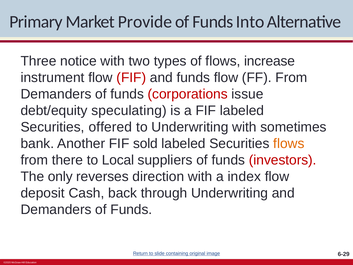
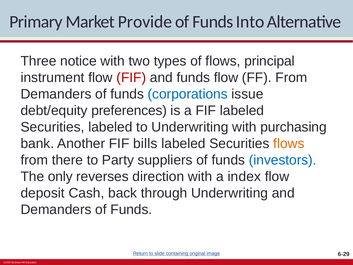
increase: increase -> principal
corporations colour: red -> blue
speculating: speculating -> preferences
Securities offered: offered -> labeled
sometimes: sometimes -> purchasing
sold: sold -> bills
Local: Local -> Party
investors colour: red -> blue
